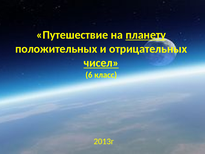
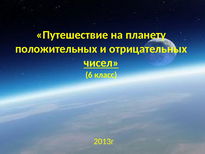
планету underline: present -> none
